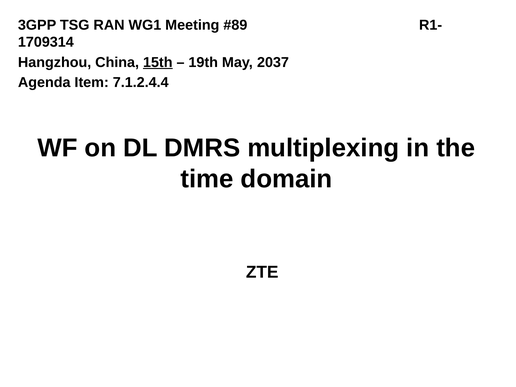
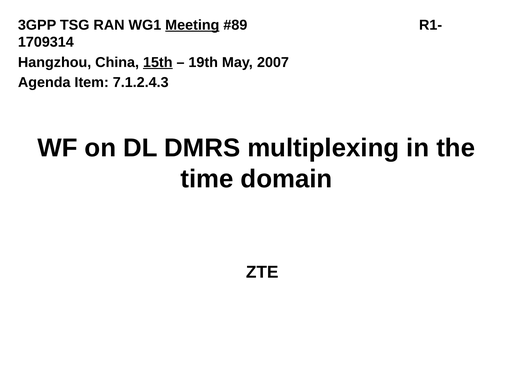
Meeting underline: none -> present
2037: 2037 -> 2007
7.1.2.4.4: 7.1.2.4.4 -> 7.1.2.4.3
